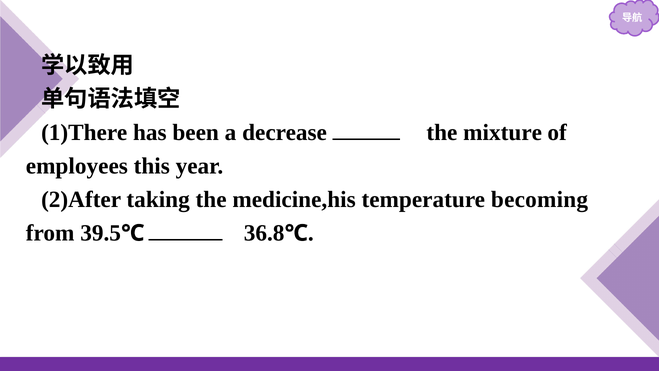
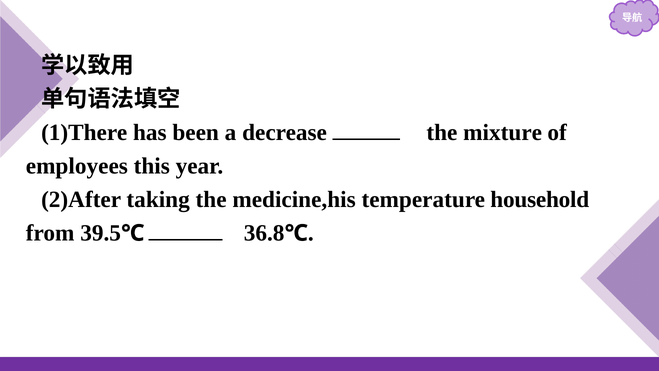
becoming: becoming -> household
